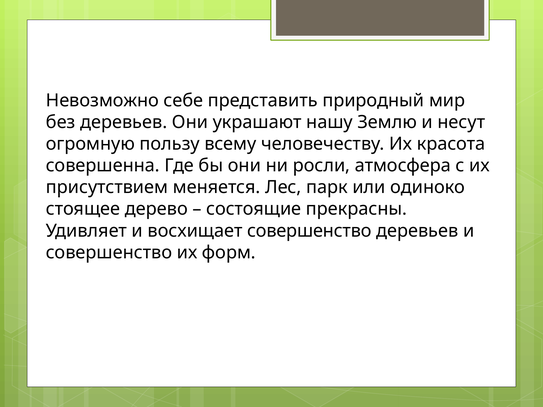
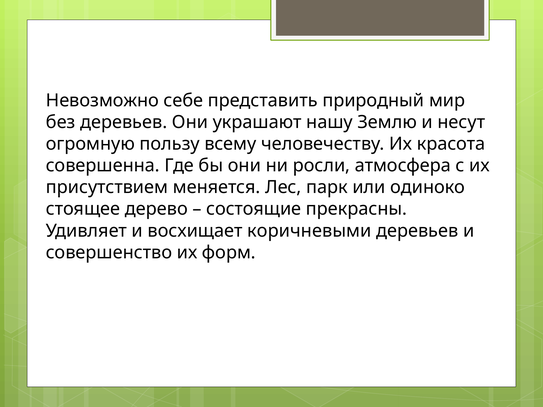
восхищает совершенство: совершенство -> коричневыми
